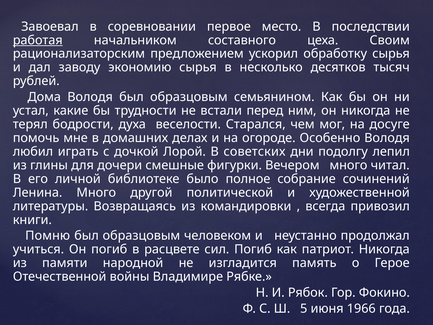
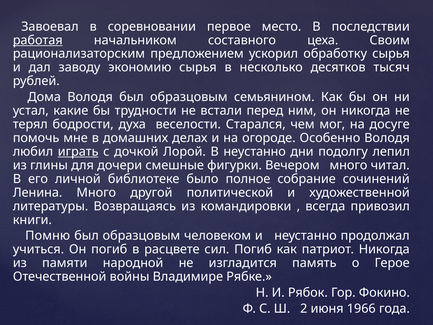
играть underline: none -> present
В советских: советских -> неустанно
5: 5 -> 2
